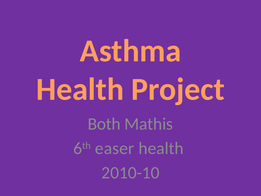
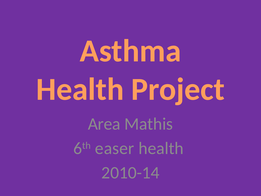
Both: Both -> Area
2010-10: 2010-10 -> 2010-14
